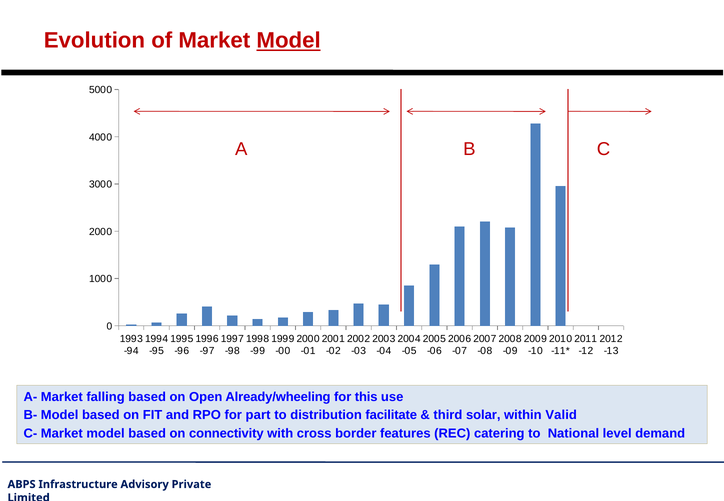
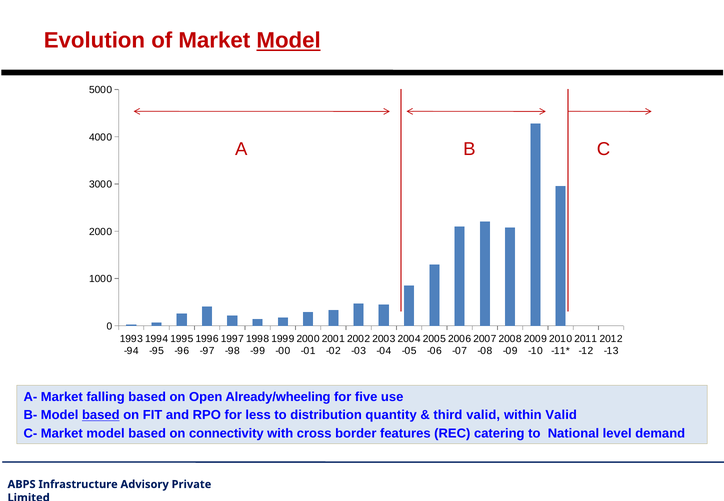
this: this -> five
based at (101, 415) underline: none -> present
part: part -> less
facilitate: facilitate -> quantity
third solar: solar -> valid
